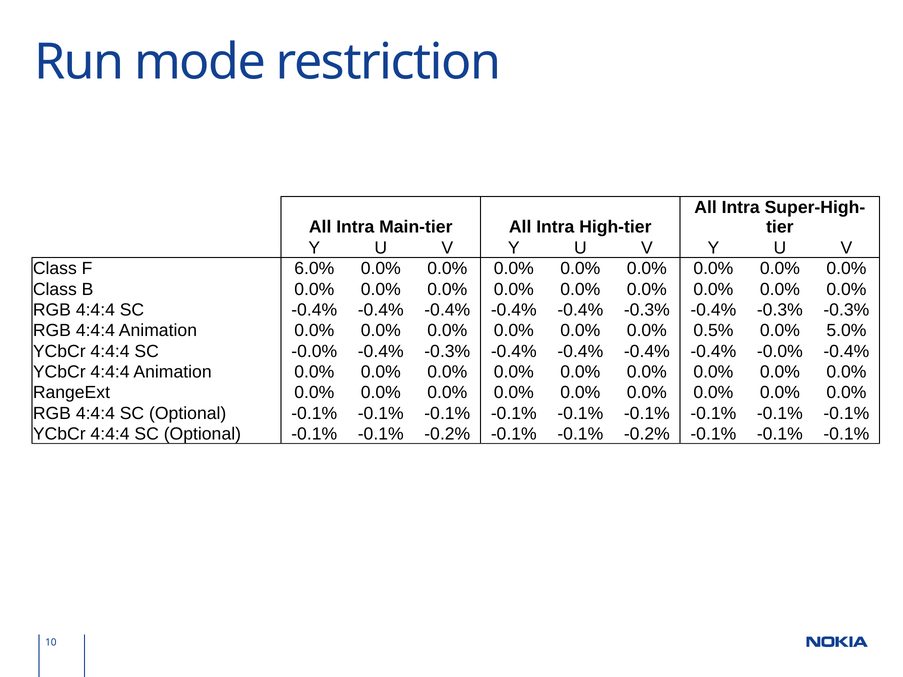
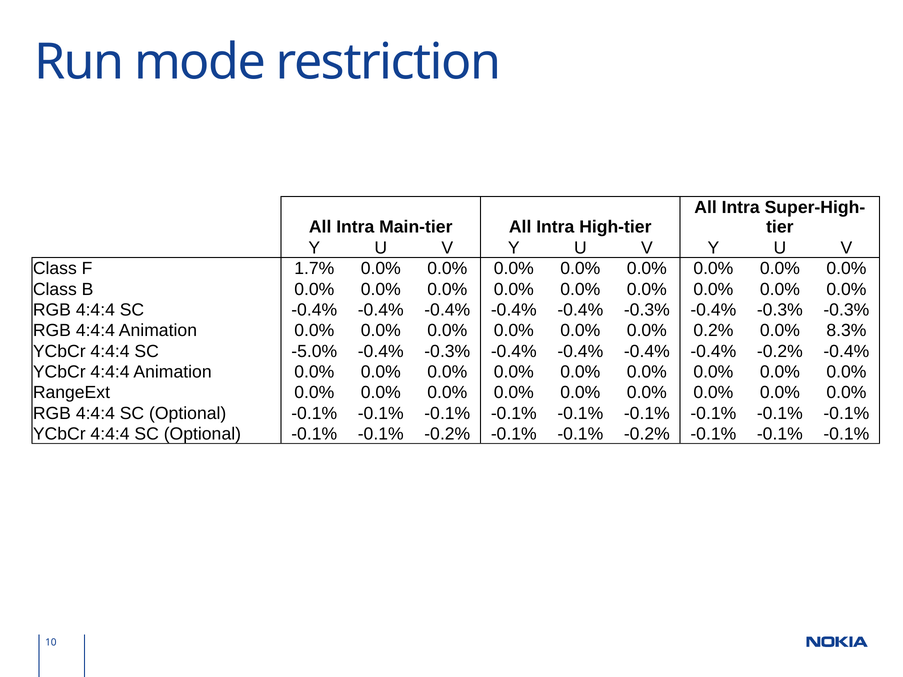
6.0%: 6.0% -> 1.7%
0.5%: 0.5% -> 0.2%
5.0%: 5.0% -> 8.3%
SC -0.0%: -0.0% -> -5.0%
-0.4% -0.0%: -0.0% -> -0.2%
